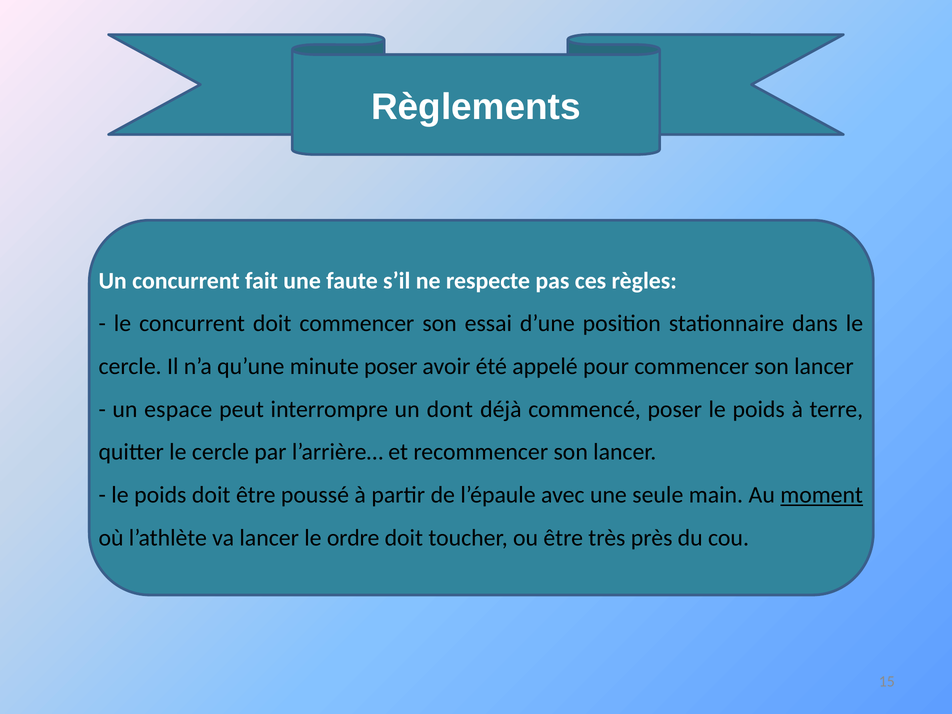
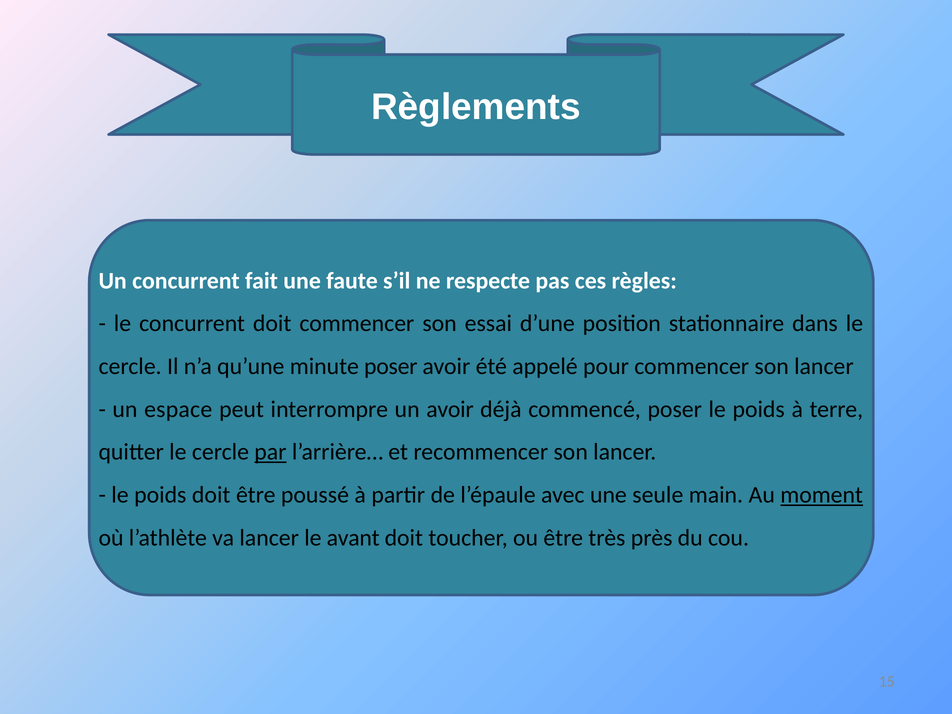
un dont: dont -> avoir
par underline: none -> present
ordre: ordre -> avant
